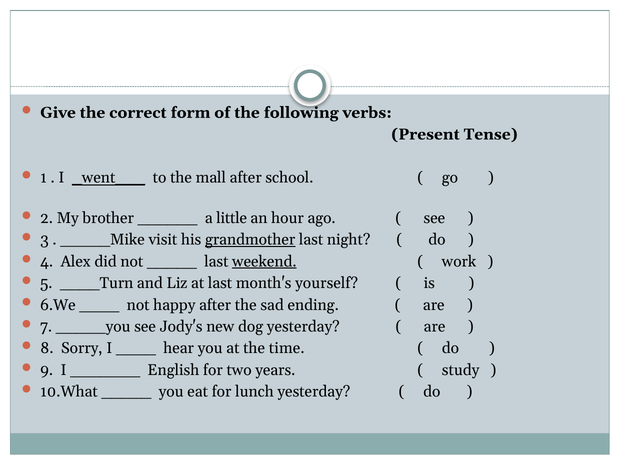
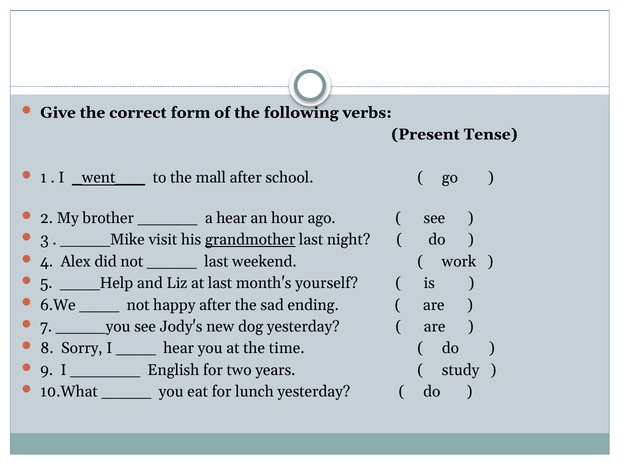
a little: little -> hear
weekend underline: present -> none
____Turn: ____Turn -> ____Help
